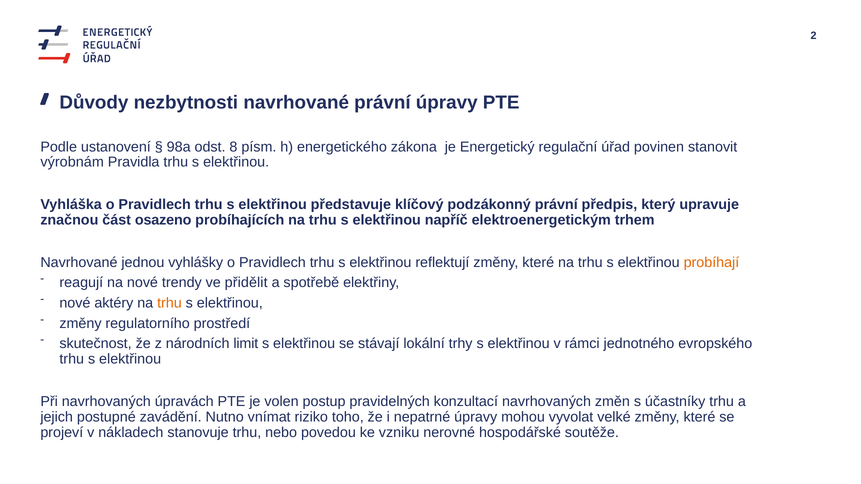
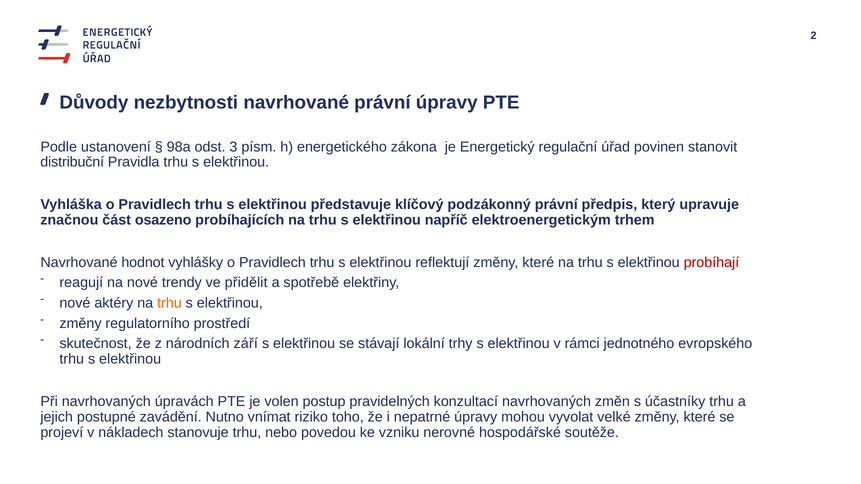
8: 8 -> 3
výrobnám: výrobnám -> distribuční
jednou: jednou -> hodnot
probíhají colour: orange -> red
limit: limit -> září
